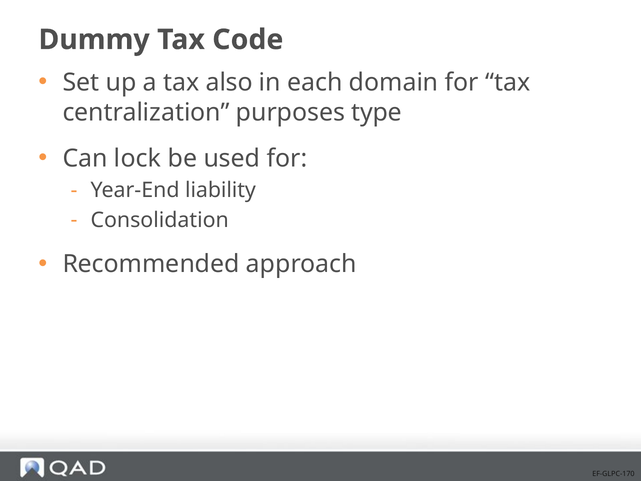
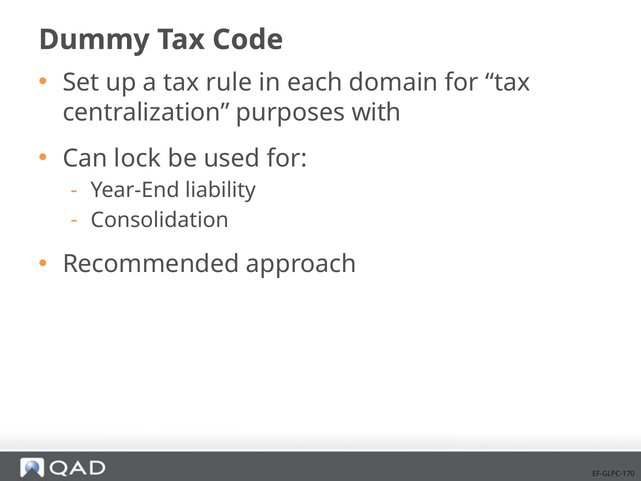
also: also -> rule
type: type -> with
